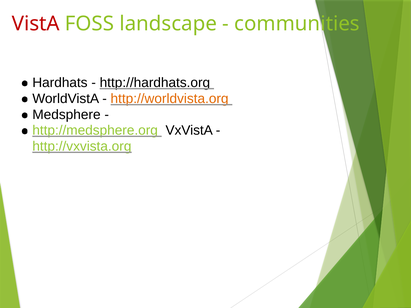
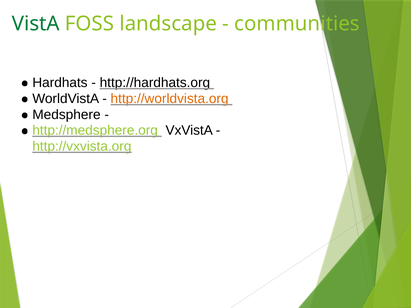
VistA colour: red -> green
